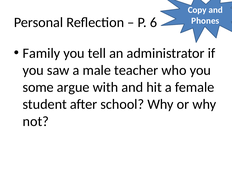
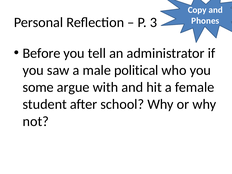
6: 6 -> 3
Family: Family -> Before
teacher: teacher -> political
